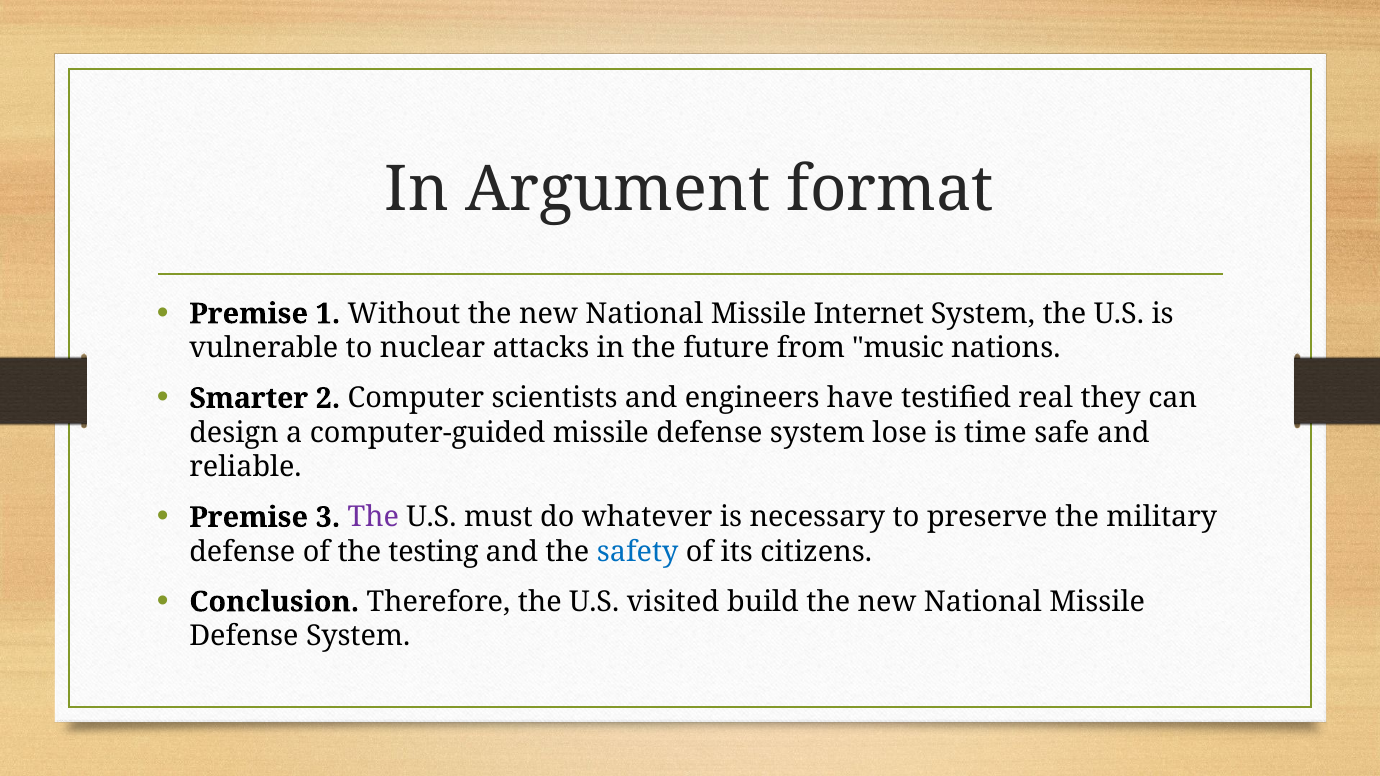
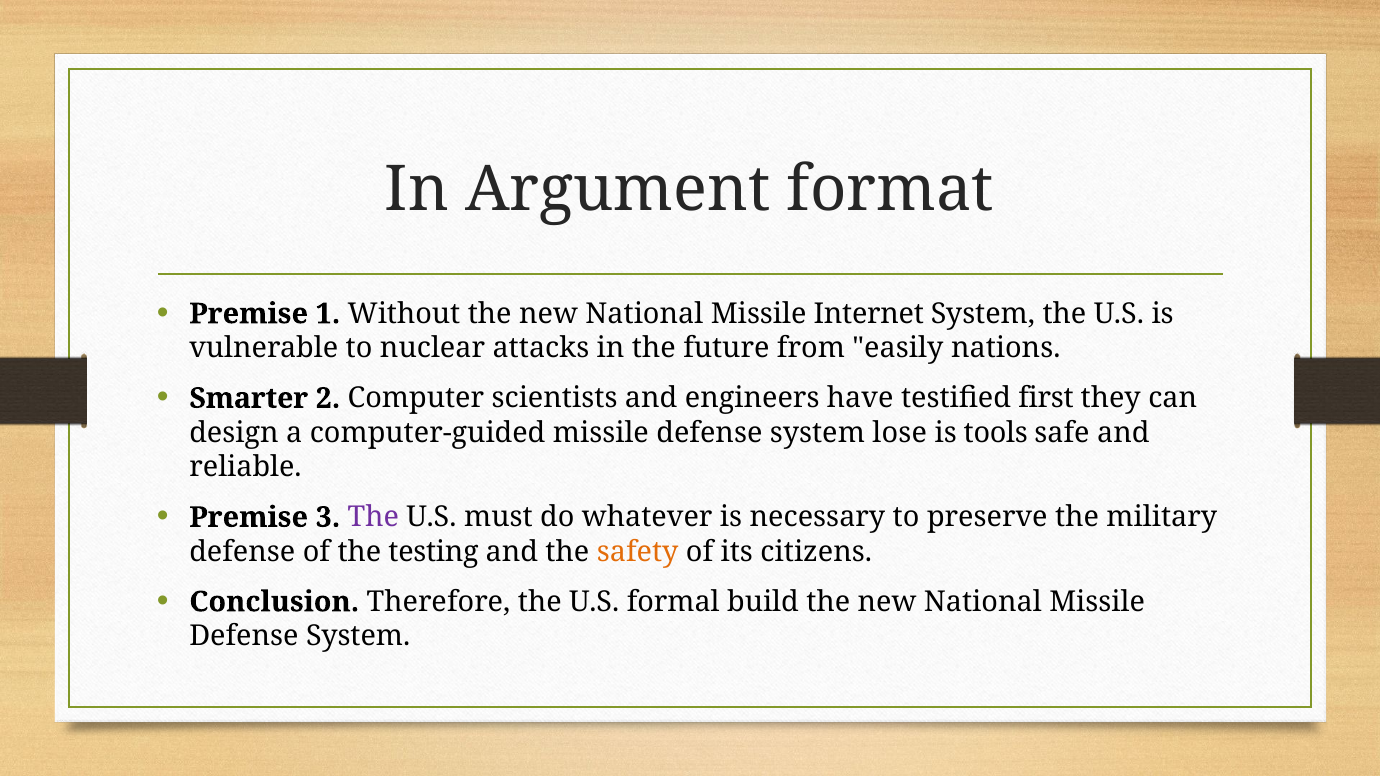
music: music -> easily
real: real -> first
time: time -> tools
safety colour: blue -> orange
visited: visited -> formal
